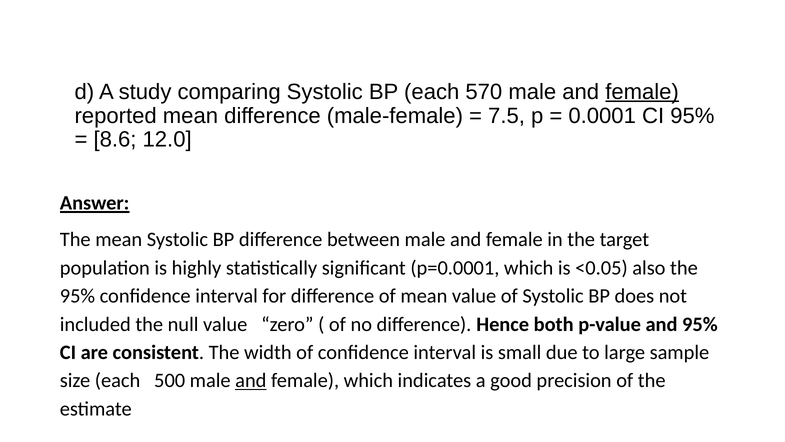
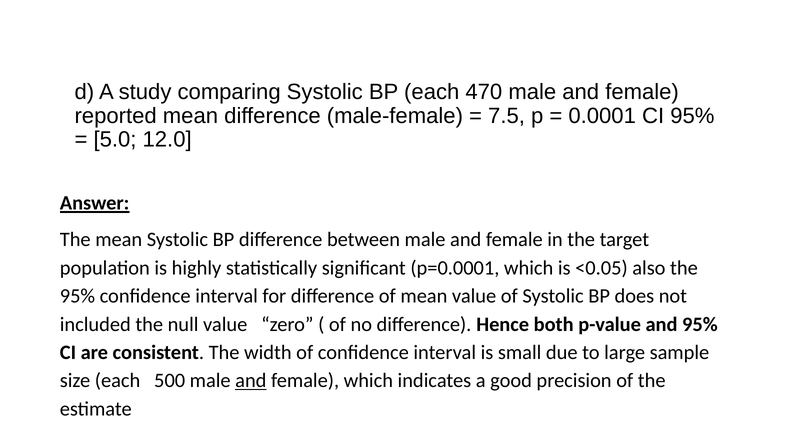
570: 570 -> 470
female at (642, 92) underline: present -> none
8.6: 8.6 -> 5.0
